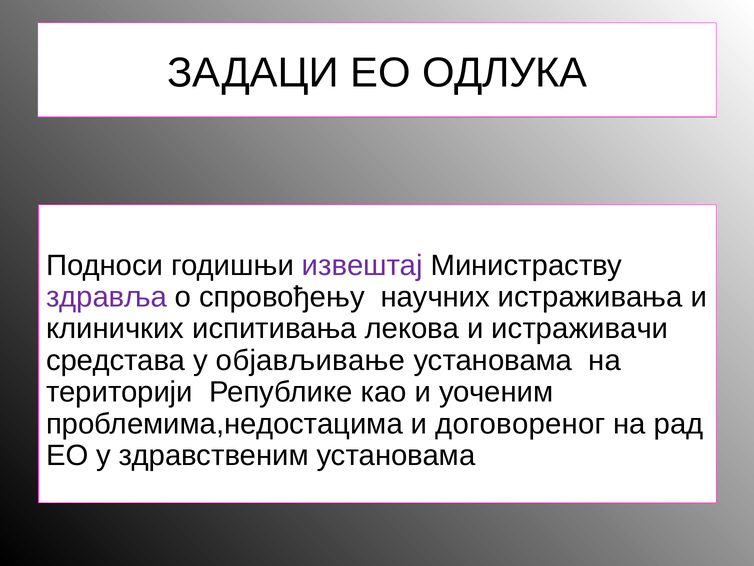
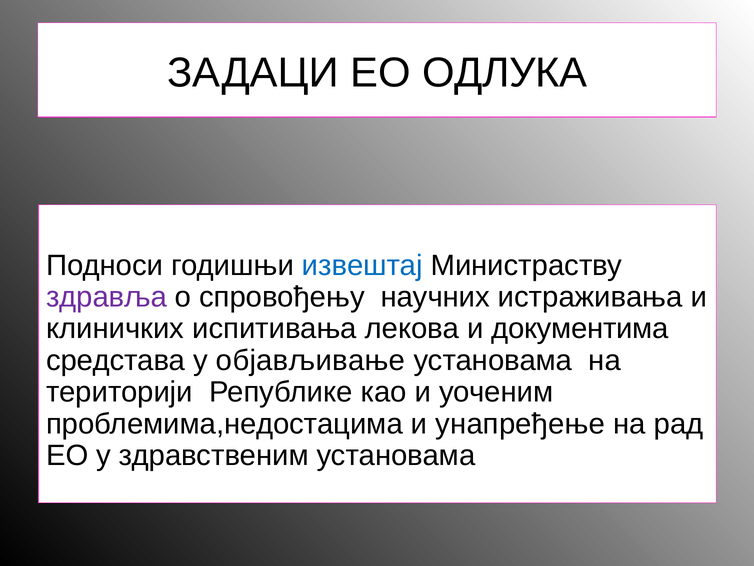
извештај colour: purple -> blue
истраживачи: истраживачи -> документима
договореног: договореног -> унапређење
